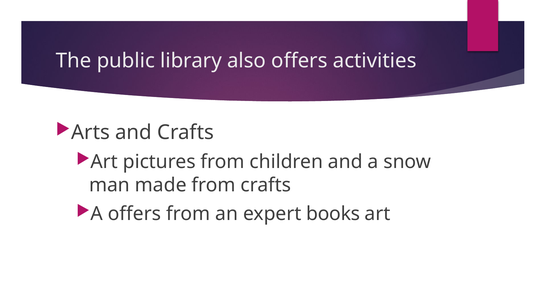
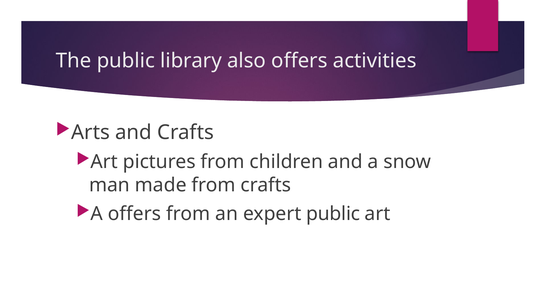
expert books: books -> public
